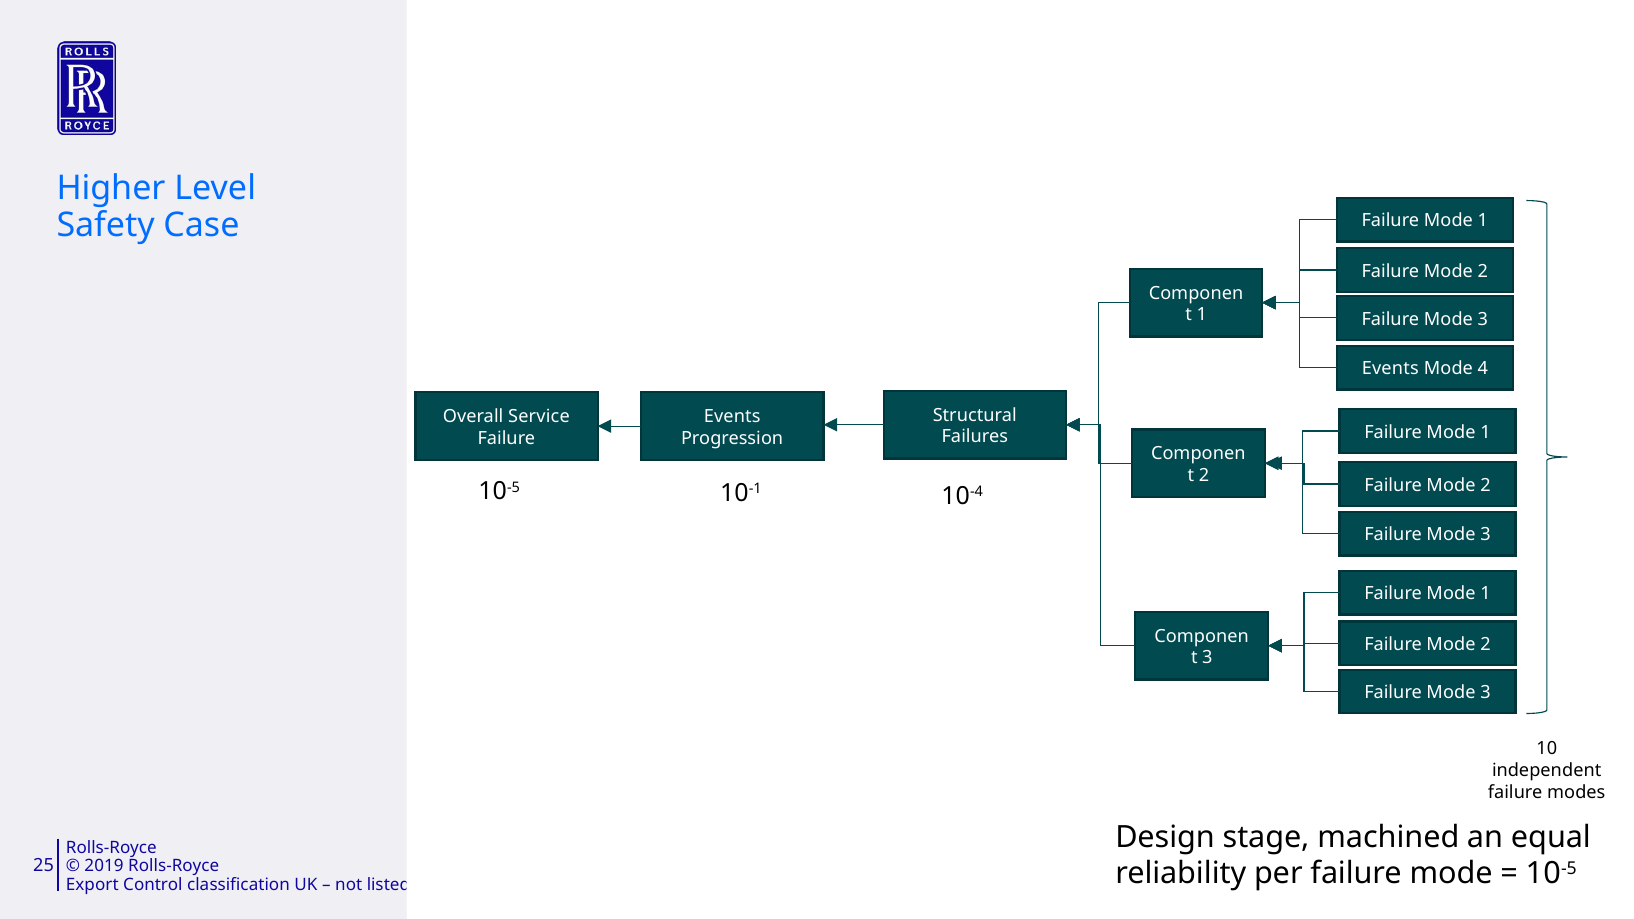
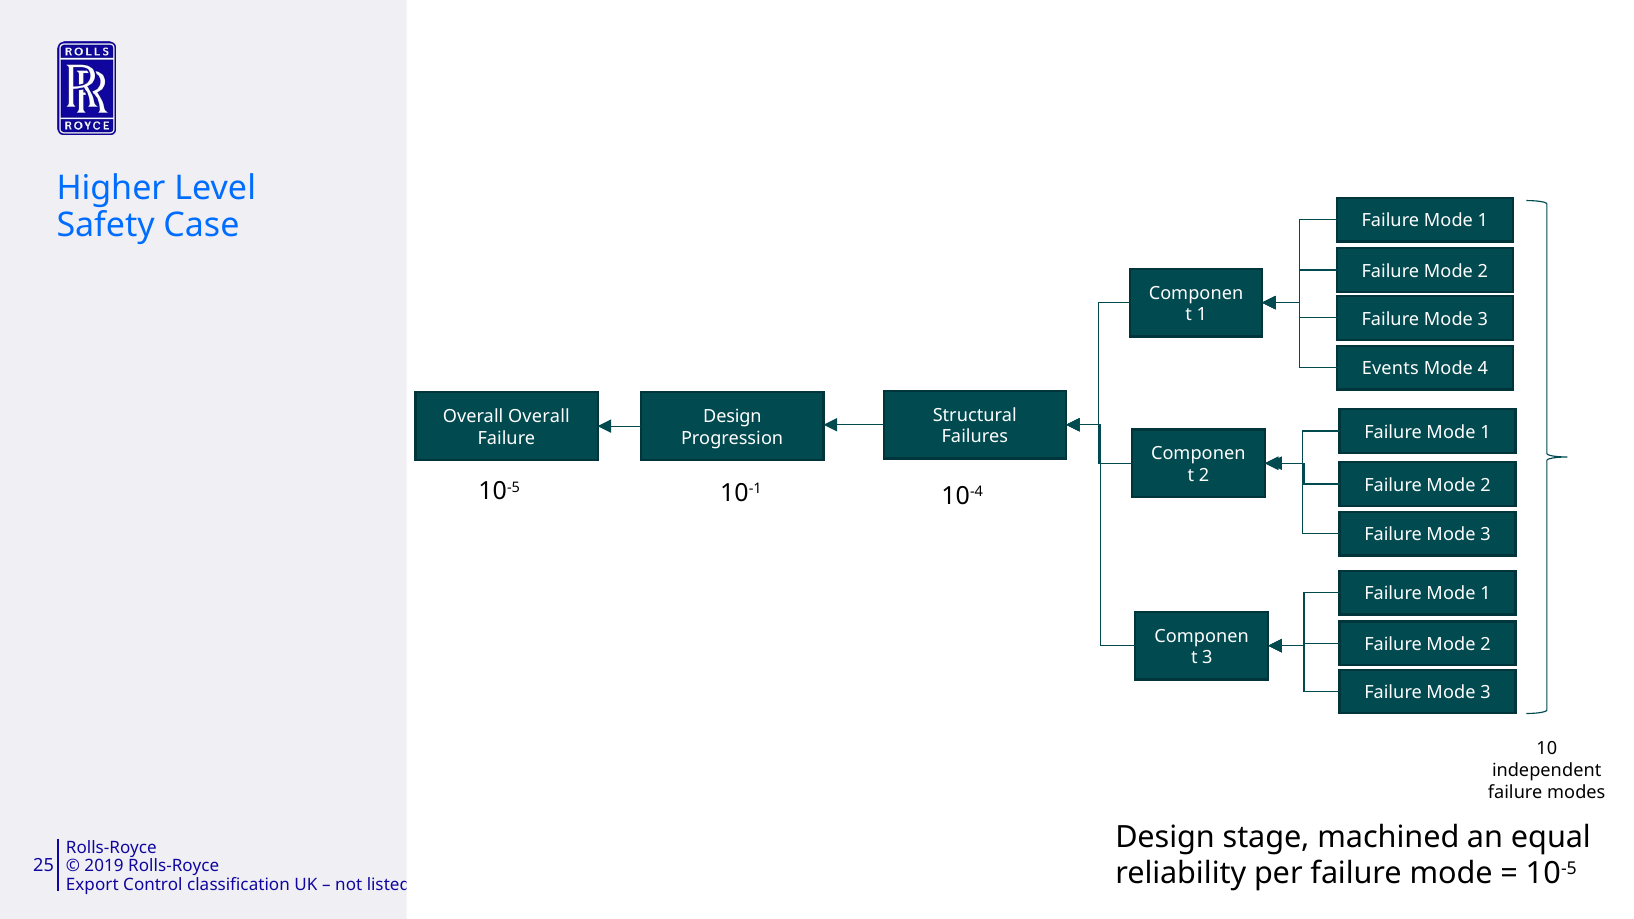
Overall Service: Service -> Overall
Events at (732, 417): Events -> Design
